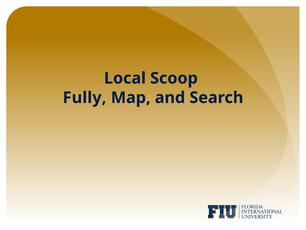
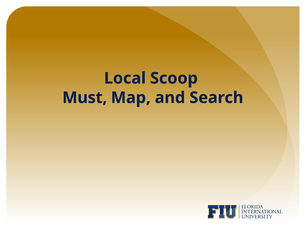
Fully: Fully -> Must
